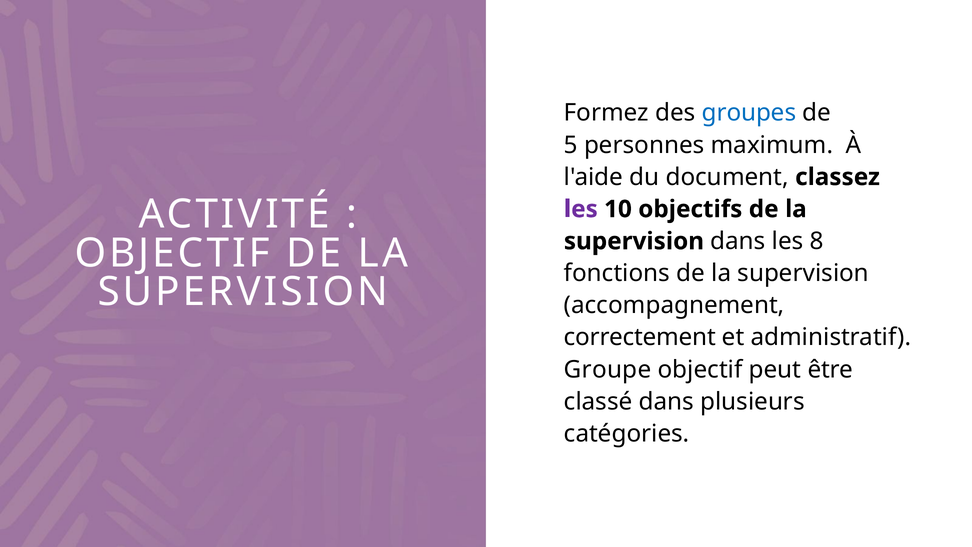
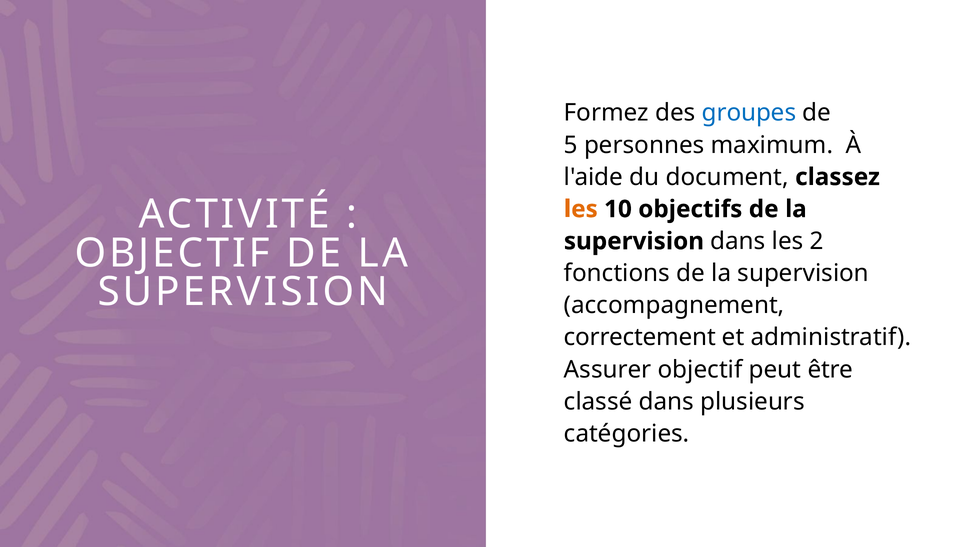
les at (581, 209) colour: purple -> orange
8: 8 -> 2
Groupe: Groupe -> Assurer
